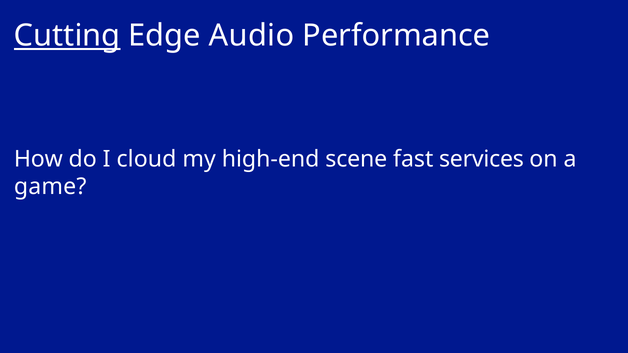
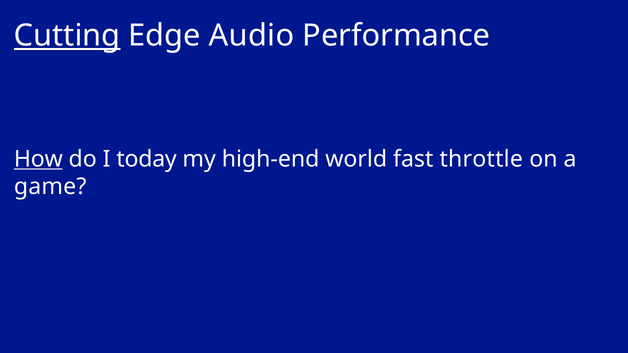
How underline: none -> present
cloud: cloud -> today
scene: scene -> world
services: services -> throttle
